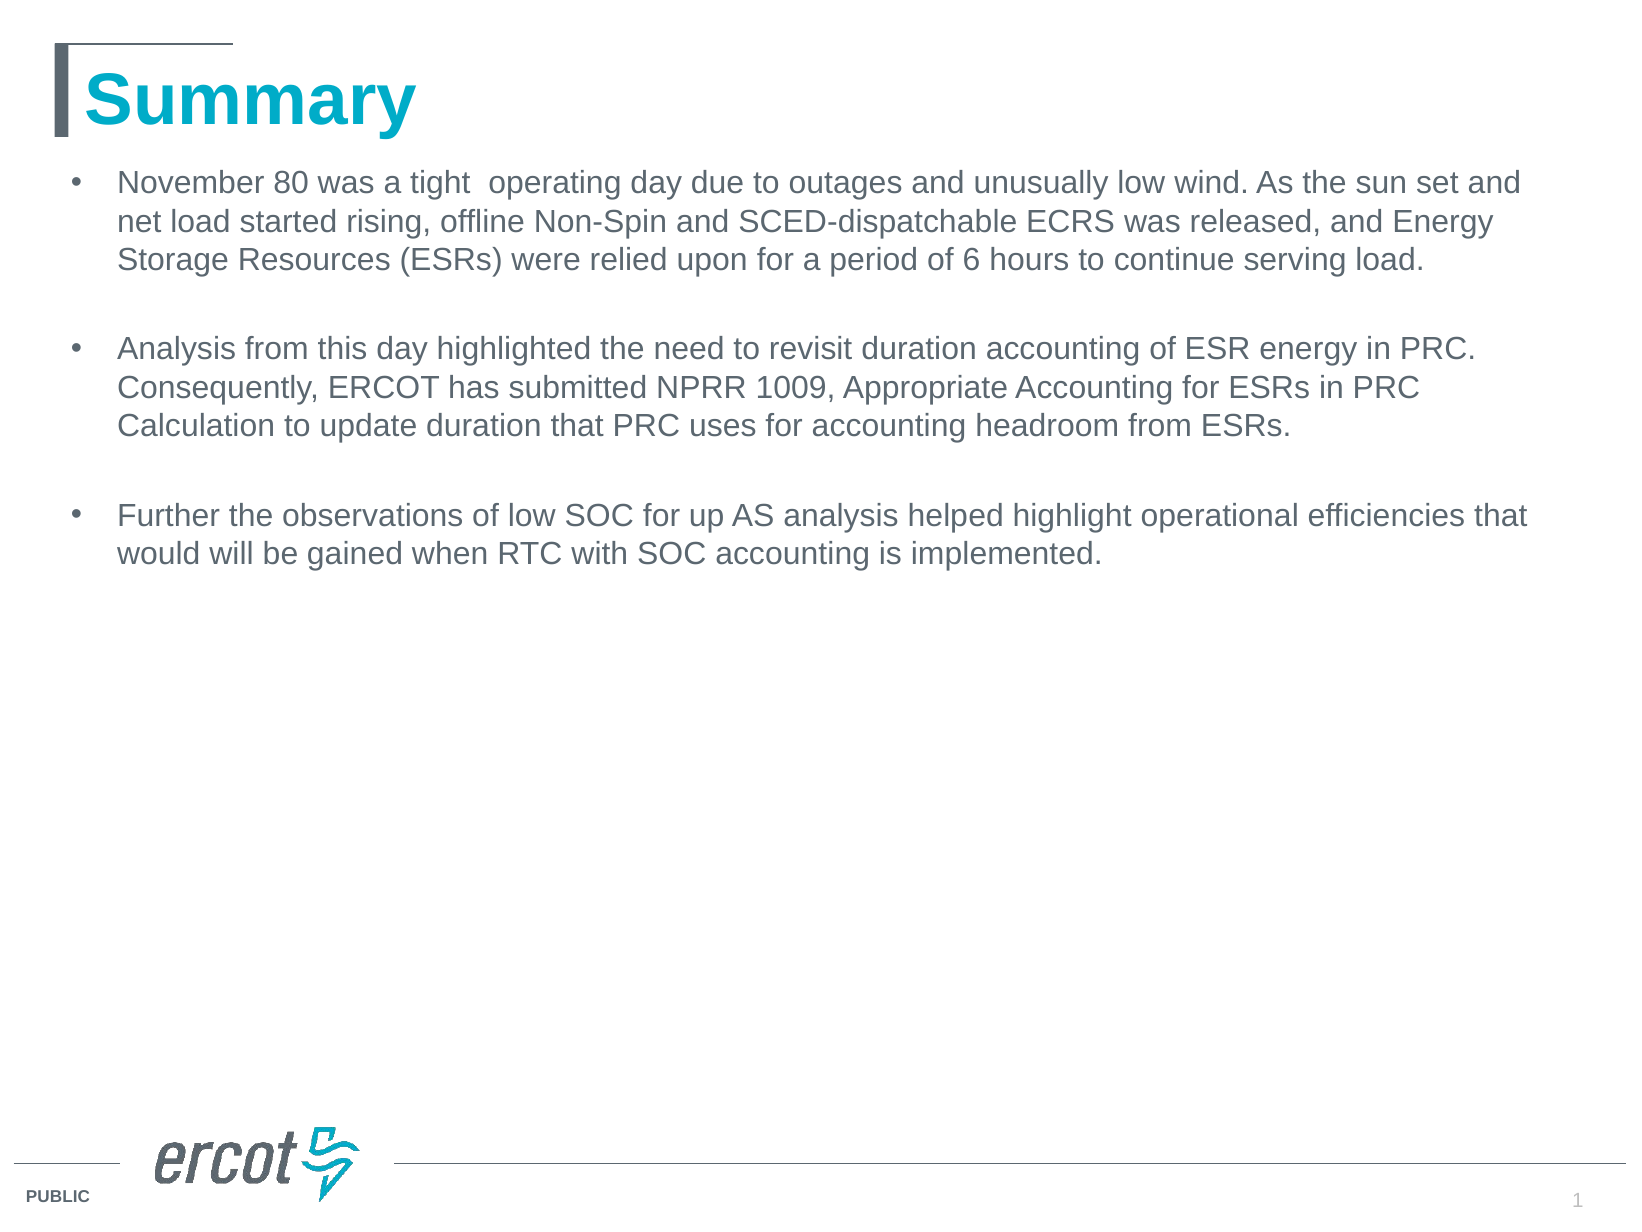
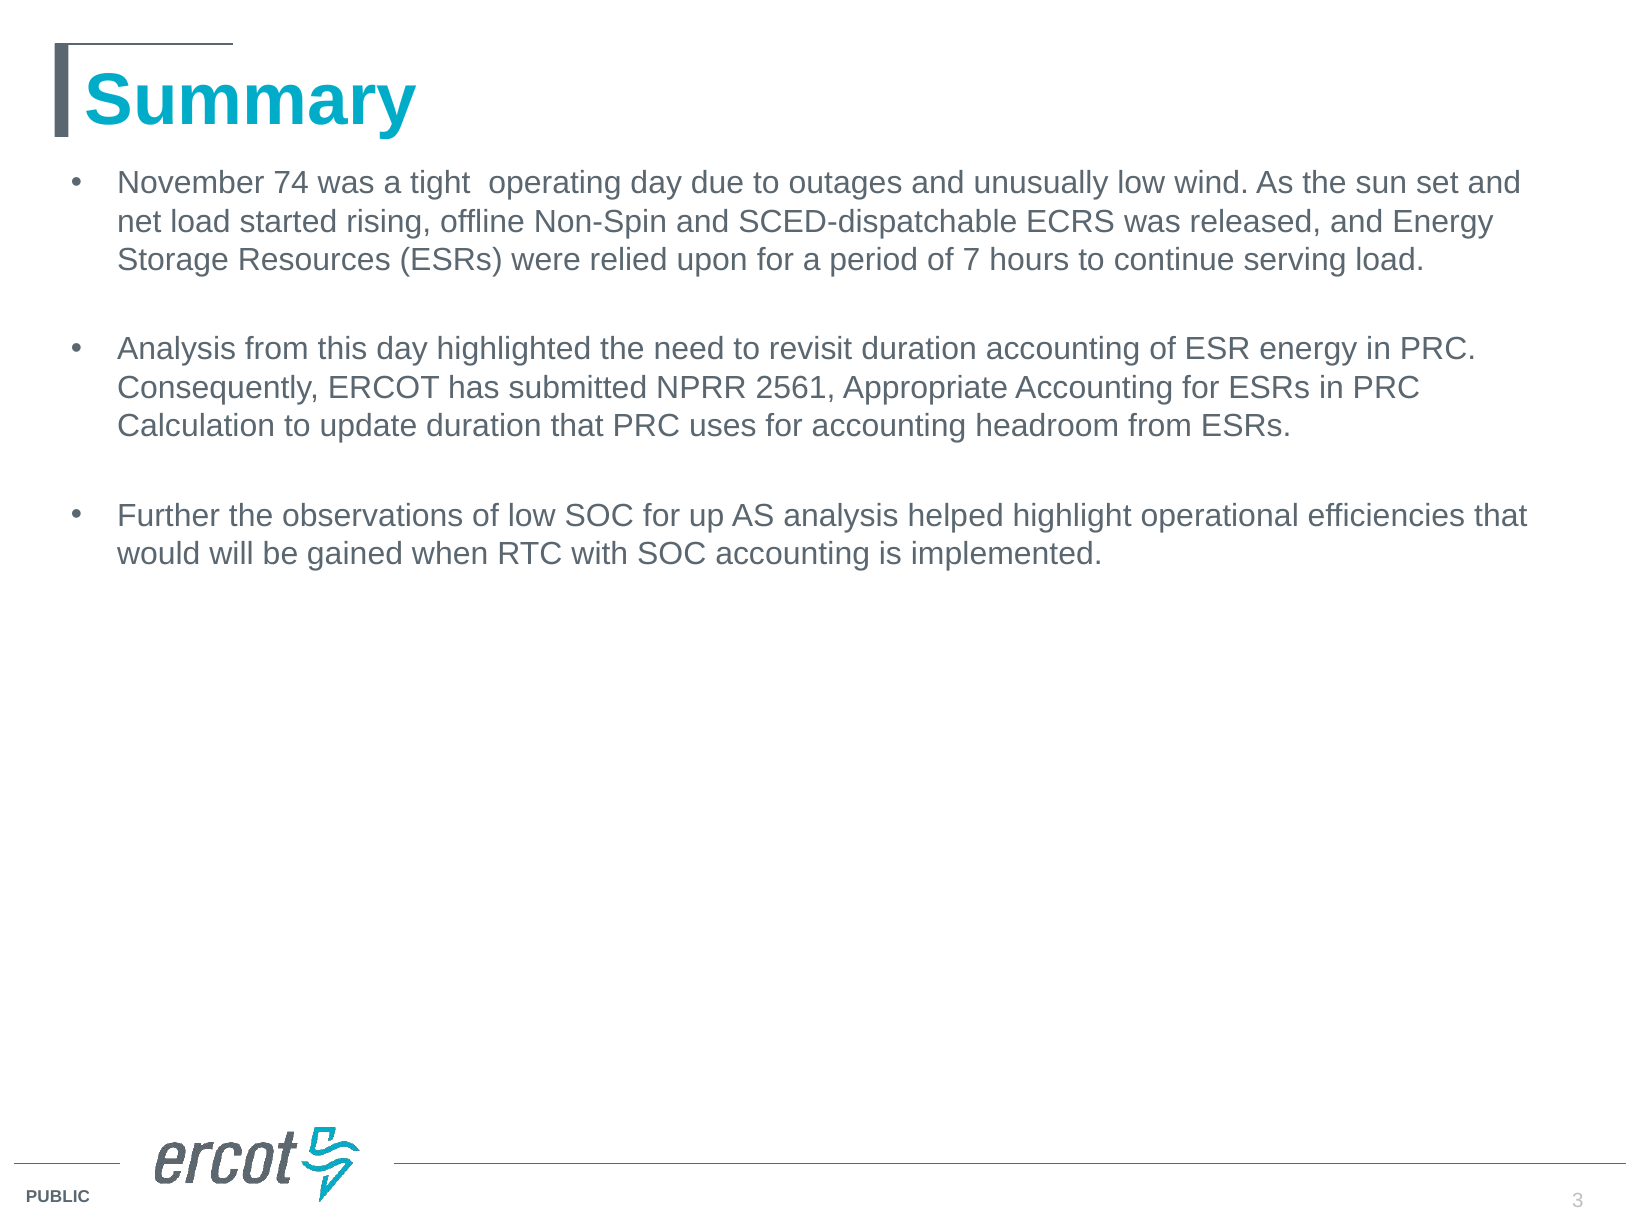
80: 80 -> 74
6: 6 -> 7
1009: 1009 -> 2561
1: 1 -> 3
